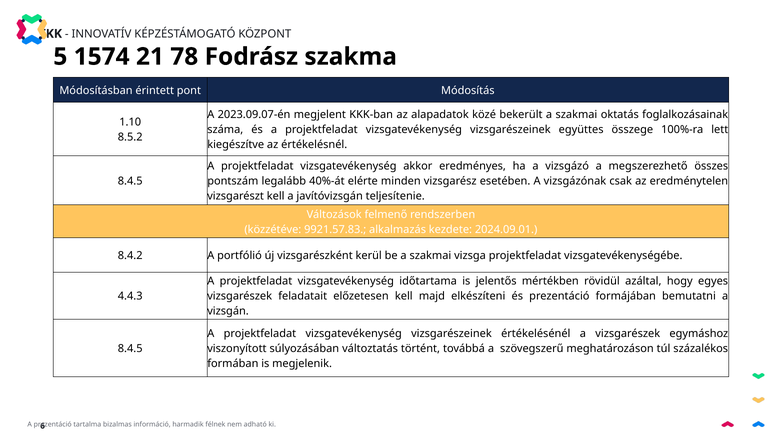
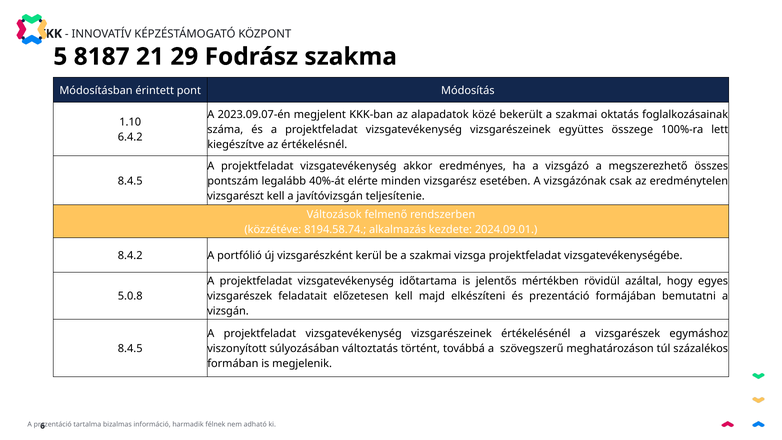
1574: 1574 -> 8187
78: 78 -> 29
8.5.2: 8.5.2 -> 6.4.2
9921.57.83: 9921.57.83 -> 8194.58.74
4.4.3: 4.4.3 -> 5.0.8
